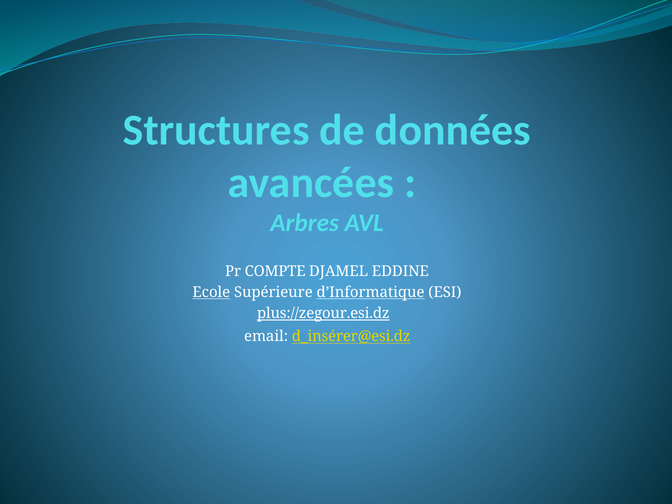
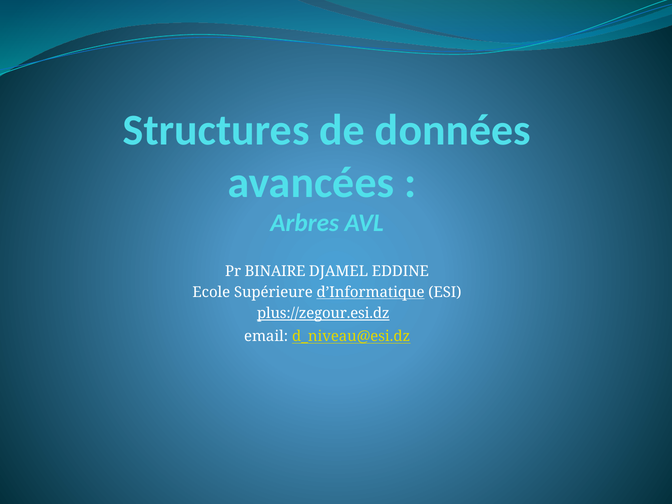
COMPTE: COMPTE -> BINAIRE
Ecole underline: present -> none
d_insérer@esi.dz: d_insérer@esi.dz -> d_niveau@esi.dz
